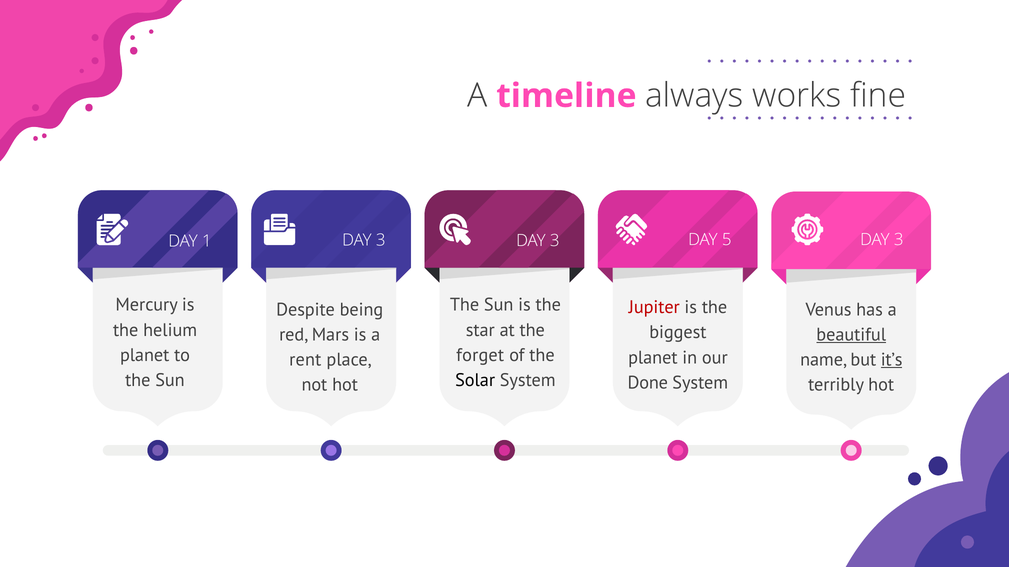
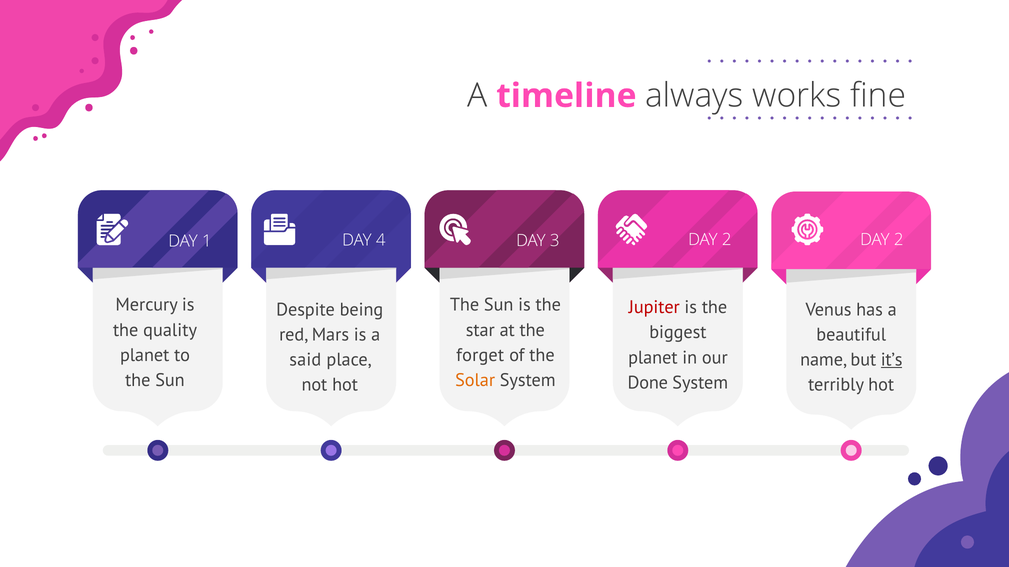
5 at (727, 240): 5 -> 2
3 DAY 3: 3 -> 2
1 DAY 3: 3 -> 4
helium: helium -> quality
beautiful underline: present -> none
rent: rent -> said
Solar colour: black -> orange
